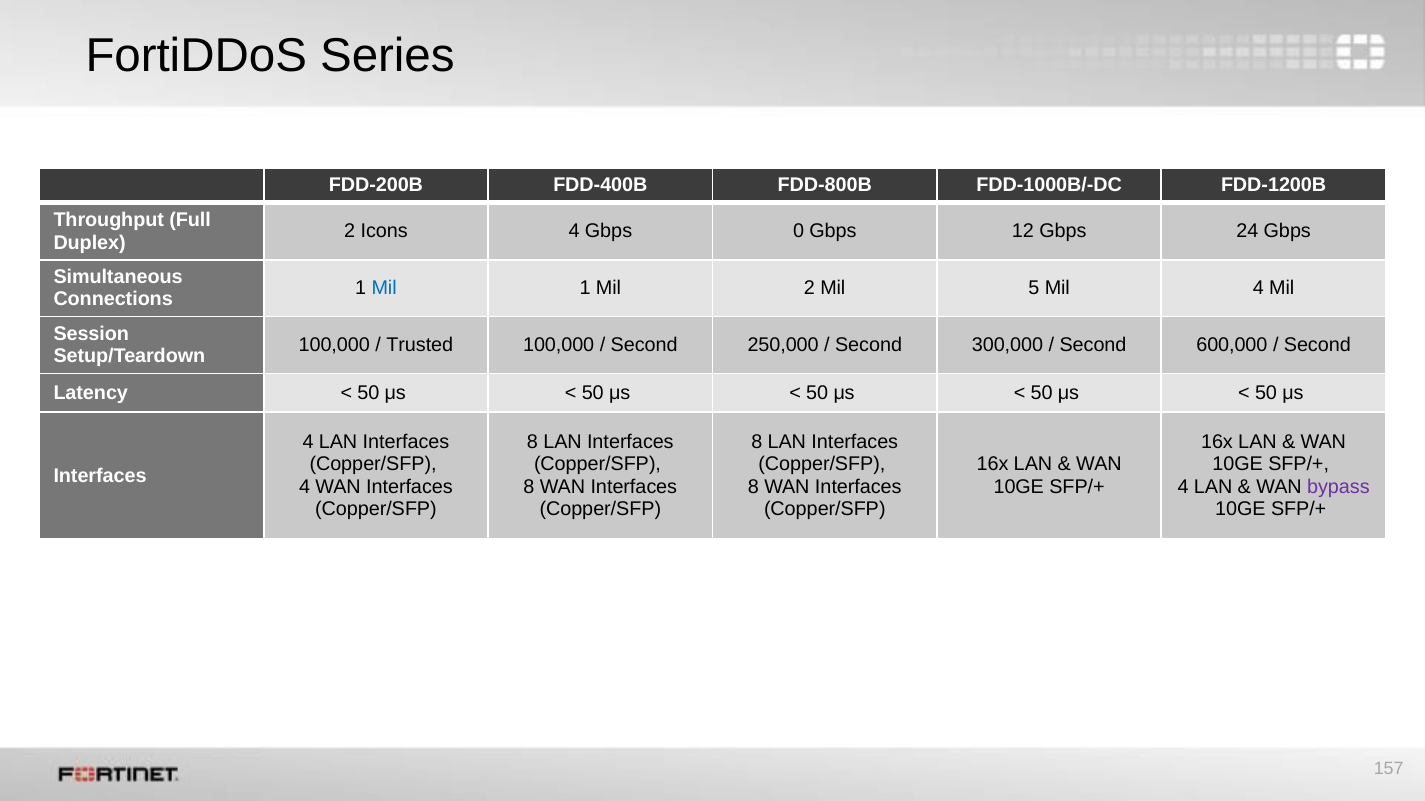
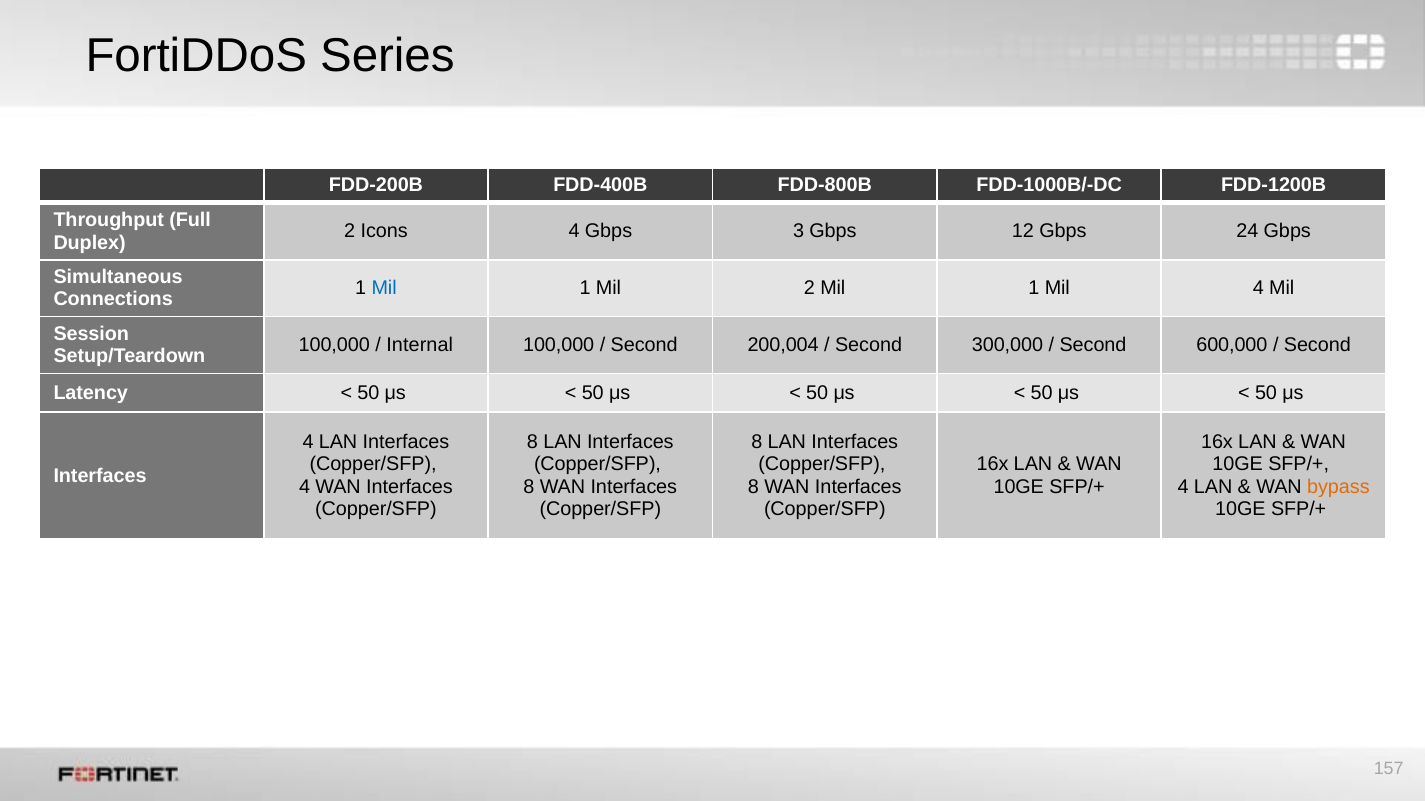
0: 0 -> 3
2 Mil 5: 5 -> 1
Trusted: Trusted -> Internal
250,000: 250,000 -> 200,004
bypass colour: purple -> orange
